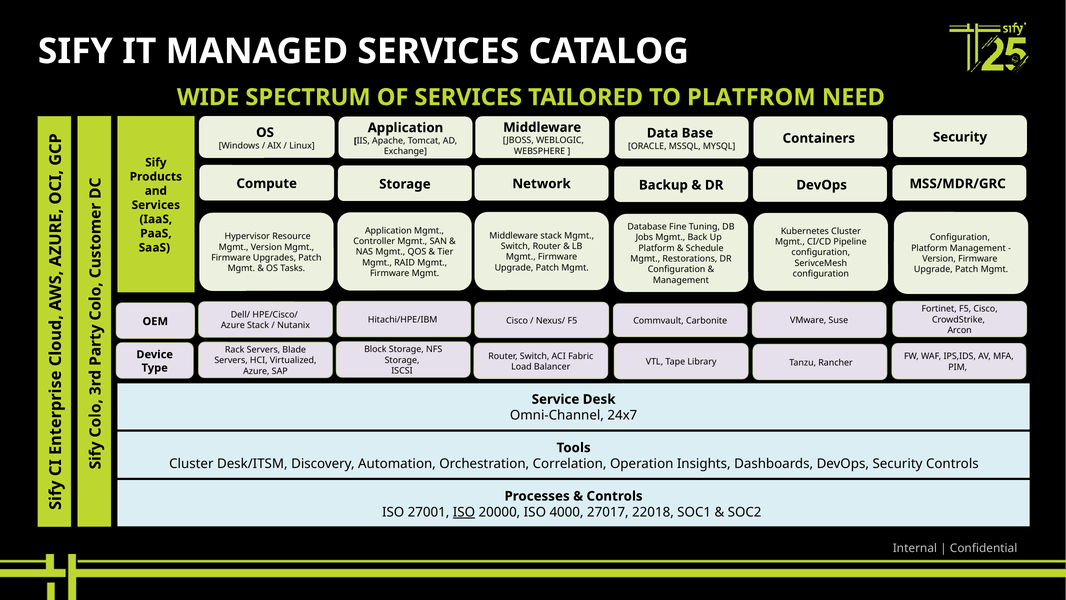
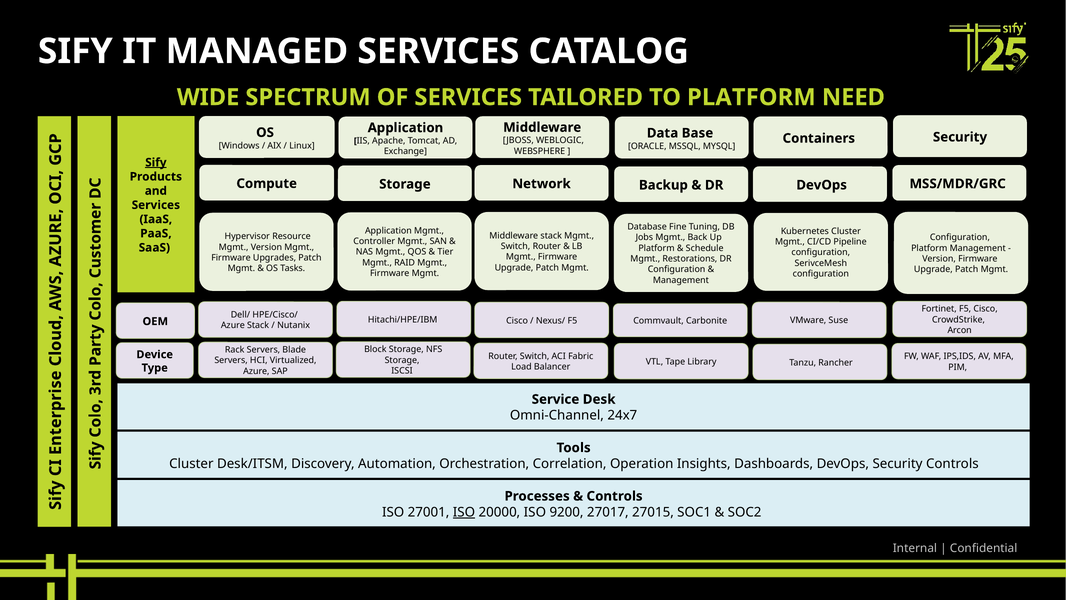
TO PLATFROM: PLATFROM -> PLATFORM
Sify at (156, 162) underline: none -> present
4000: 4000 -> 9200
22018: 22018 -> 27015
